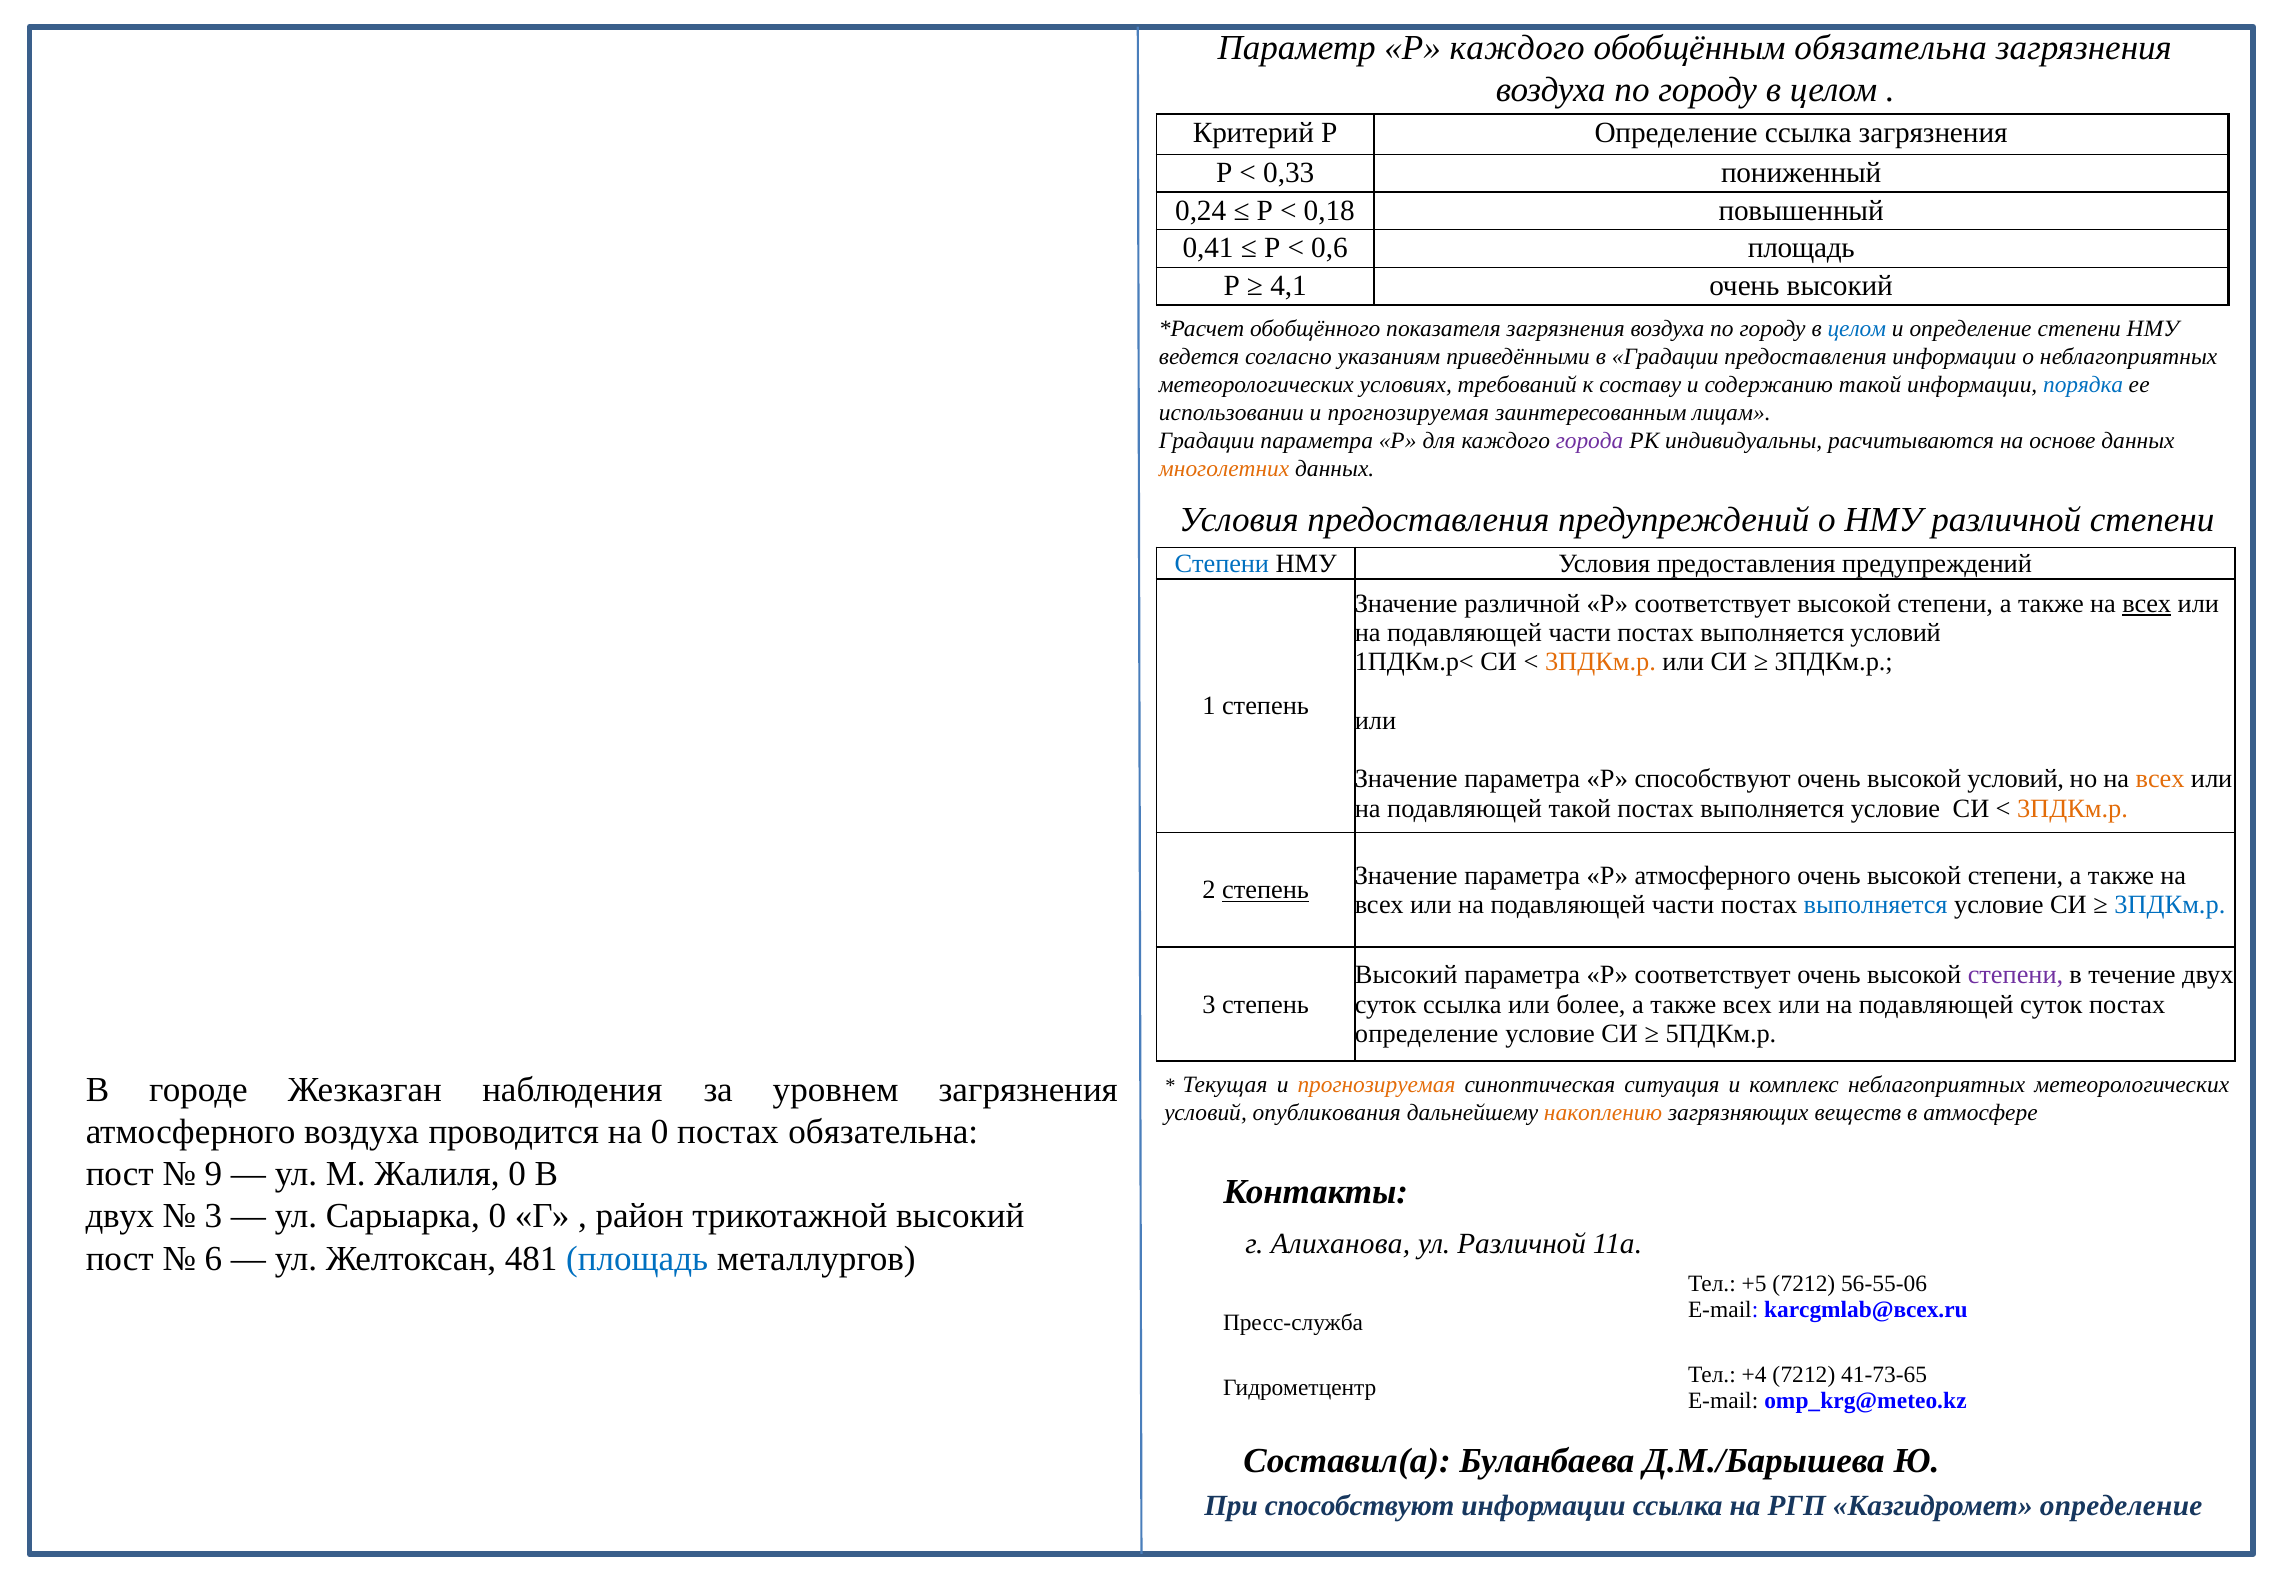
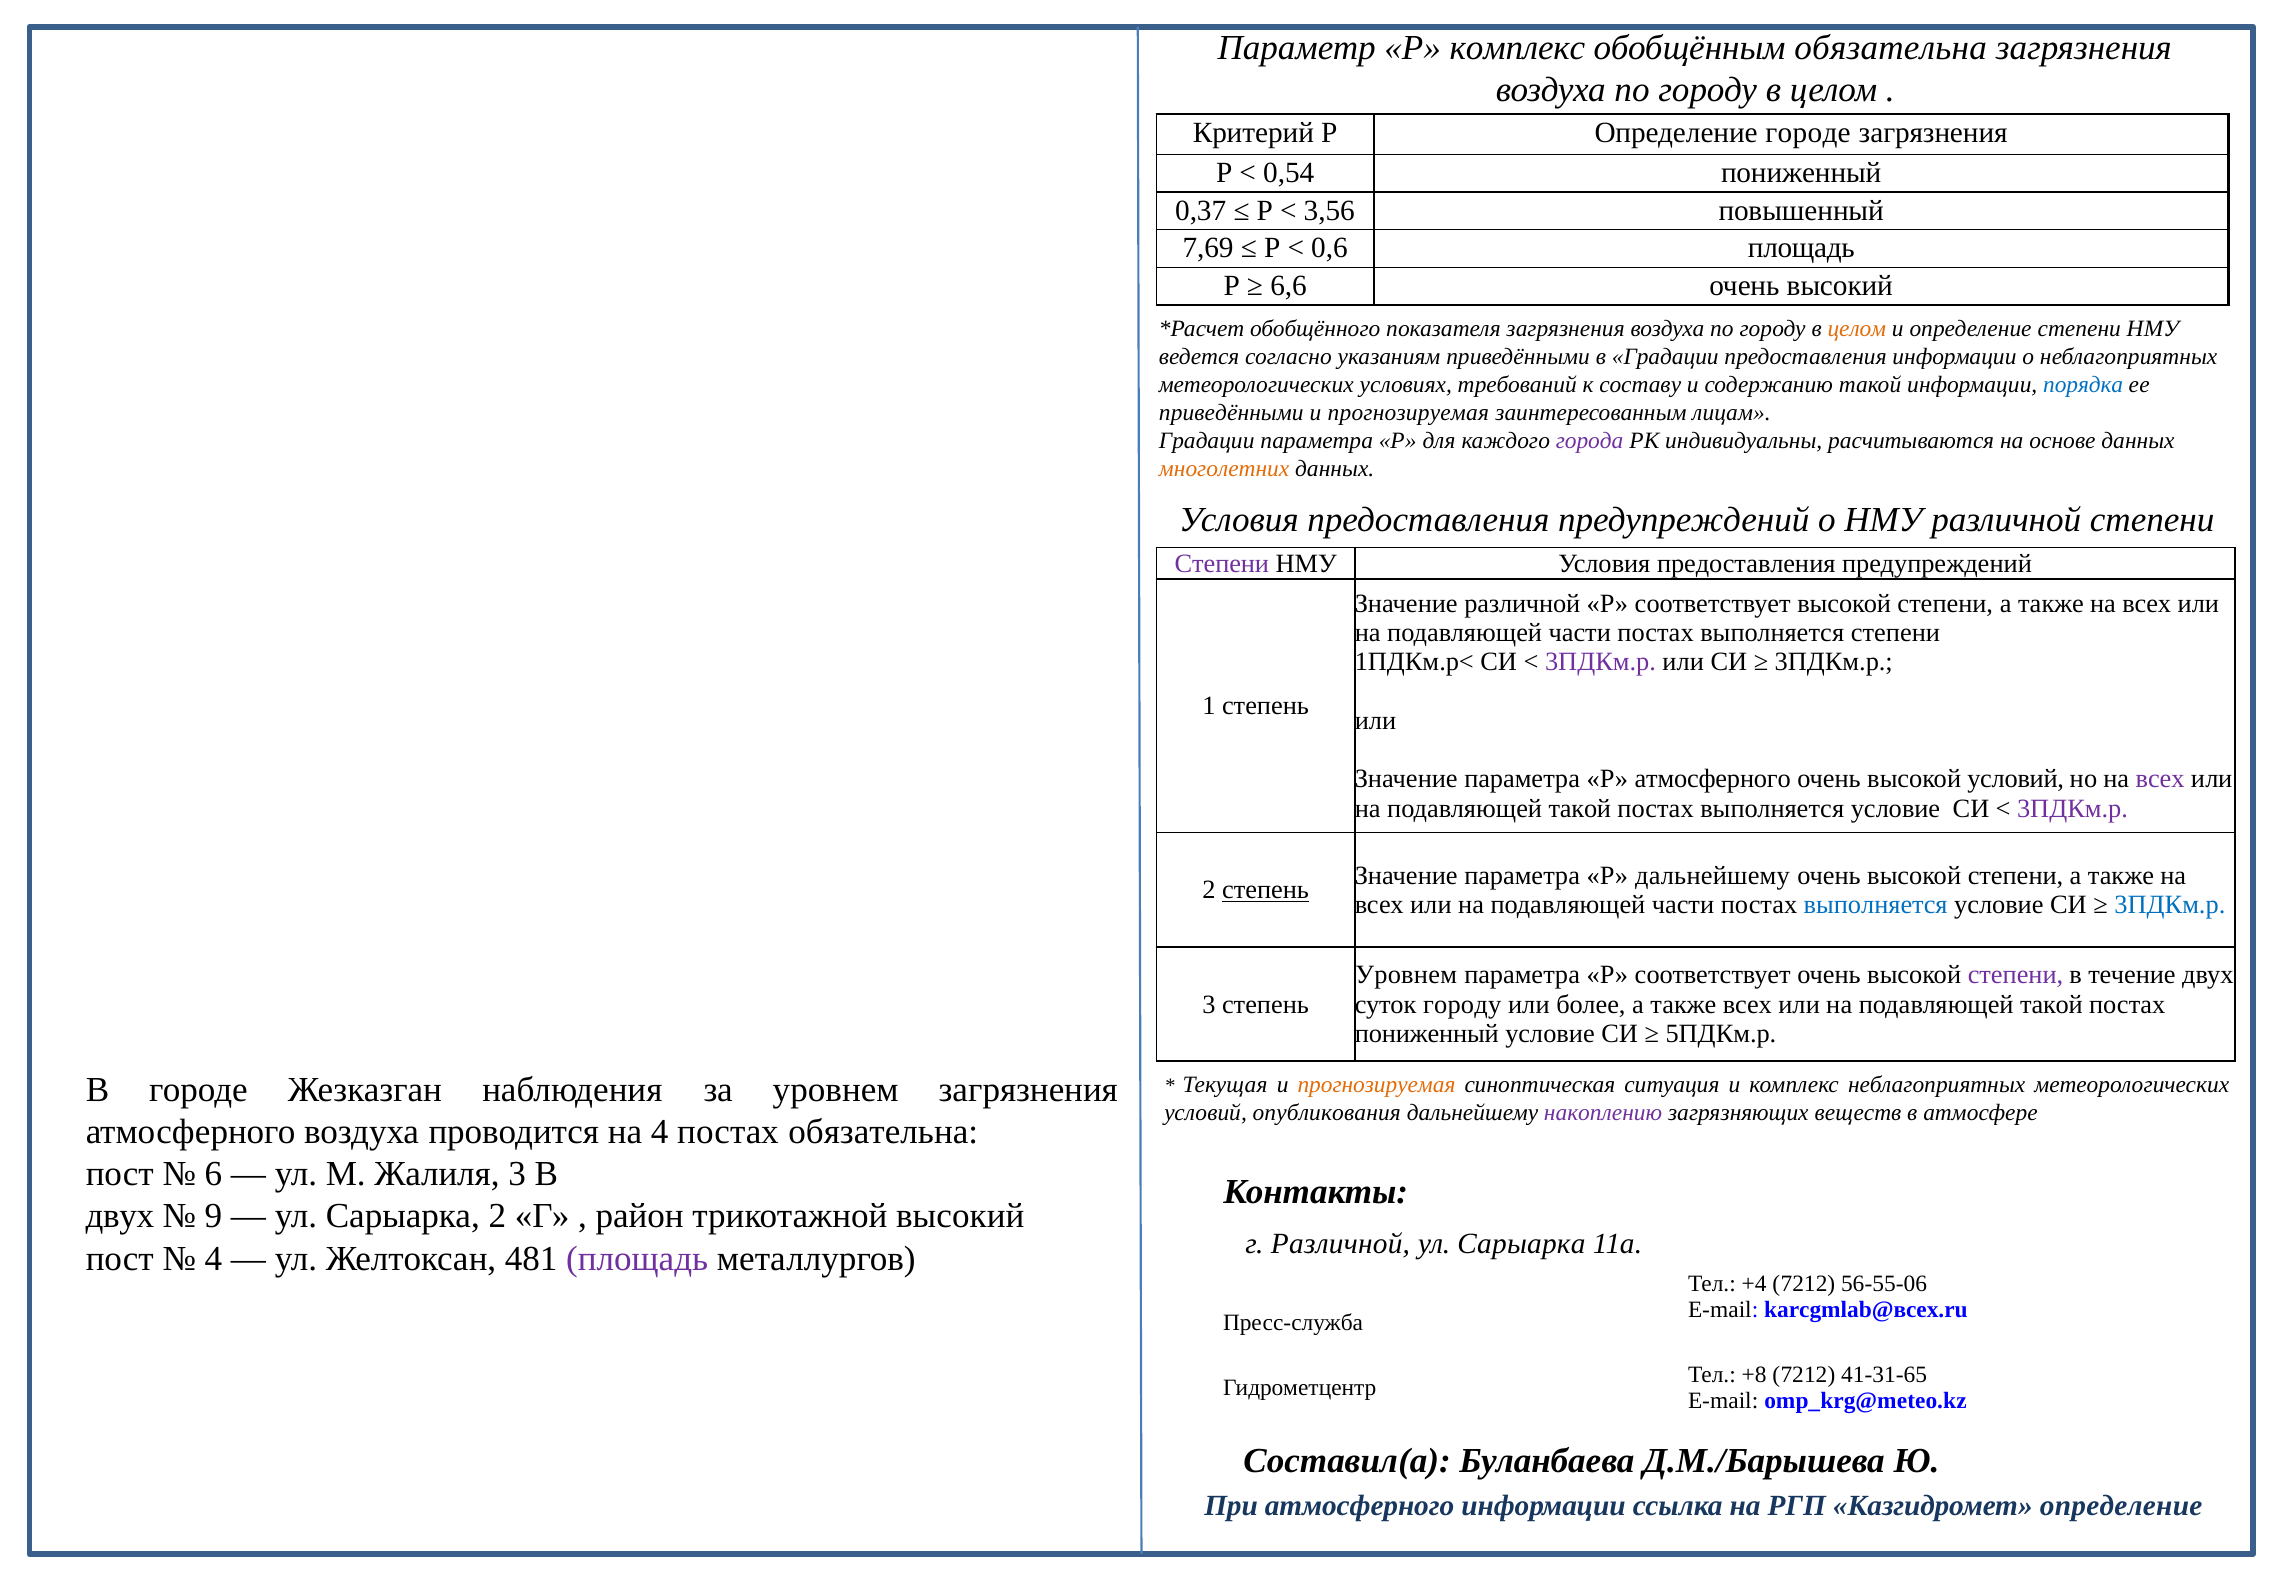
Р каждого: каждого -> комплекс
Определение ссылка: ссылка -> городе
0,33: 0,33 -> 0,54
0,24: 0,24 -> 0,37
0,18: 0,18 -> 3,56
0,41: 0,41 -> 7,69
4,1: 4,1 -> 6,6
целом at (1857, 328) colour: blue -> orange
использовании at (1231, 413): использовании -> приведёнными
Степени at (1222, 563) colour: blue -> purple
всех at (2147, 604) underline: present -> none
выполняется условий: условий -> степени
3ПДКм.р at (1601, 662) colour: orange -> purple
Р способствуют: способствуют -> атмосферного
всех at (2160, 779) colour: orange -> purple
3ПДКм.р at (2072, 808) colour: orange -> purple
Р атмосферного: атмосферного -> дальнейшему
Высокий at (1406, 975): Высокий -> Уровнем
суток ссылка: ссылка -> городу
суток at (2051, 1004): суток -> такой
определение at (1427, 1033): определение -> пониженный
накоплению colour: orange -> purple
на 0: 0 -> 4
9: 9 -> 6
Жалиля 0: 0 -> 3
3 at (213, 1216): 3 -> 9
Сарыарка 0: 0 -> 2
г Алиханова: Алиханова -> Различной
Различной at (1522, 1244): Различной -> Сарыарка
6 at (213, 1258): 6 -> 4
площадь at (637, 1258) colour: blue -> purple
+5: +5 -> +4
+4: +4 -> +8
41-73-65: 41-73-65 -> 41-31-65
При способствуют: способствуют -> атмосферного
